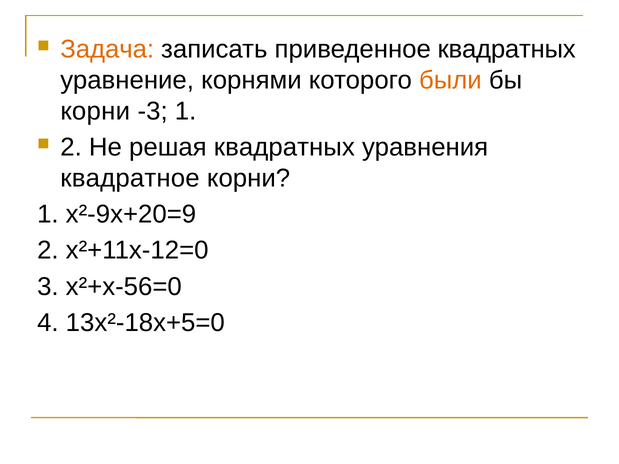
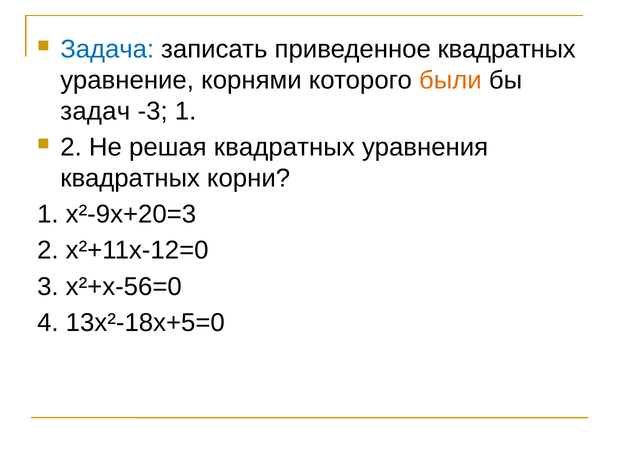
Задача colour: orange -> blue
корни at (95, 111): корни -> задач
квадратное at (130, 178): квадратное -> квадратных
х²-9х+20=9: х²-9х+20=9 -> х²-9х+20=3
